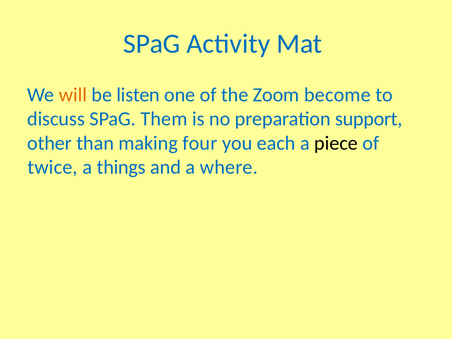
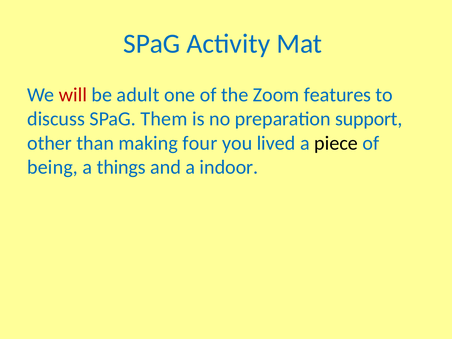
will colour: orange -> red
listen: listen -> adult
become: become -> features
each: each -> lived
twice: twice -> being
where: where -> indoor
